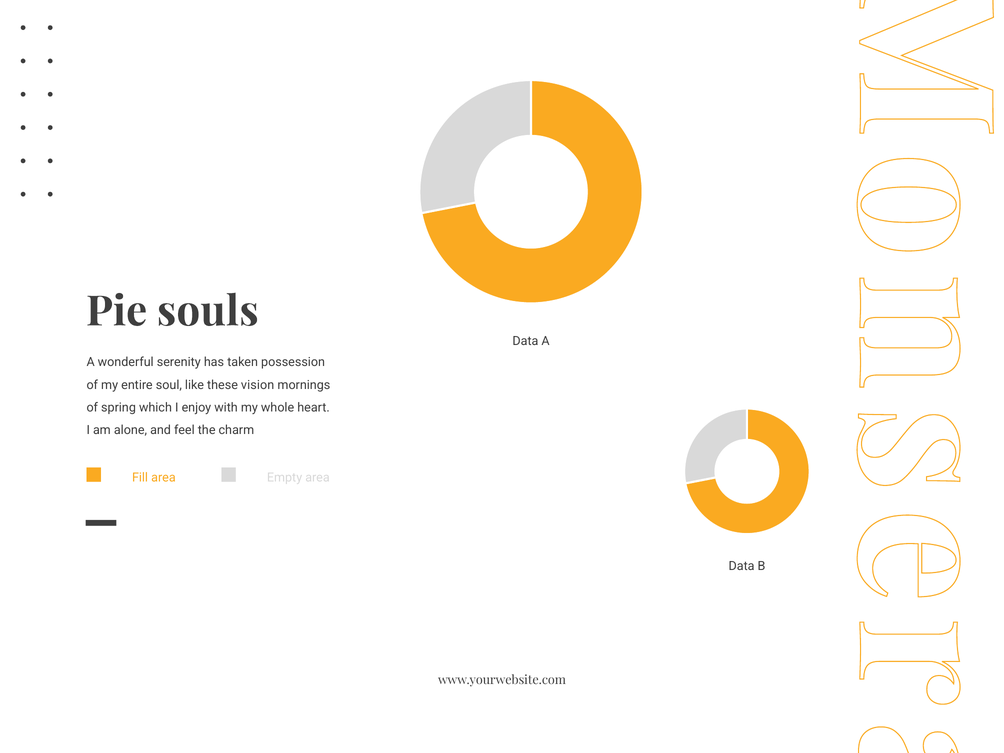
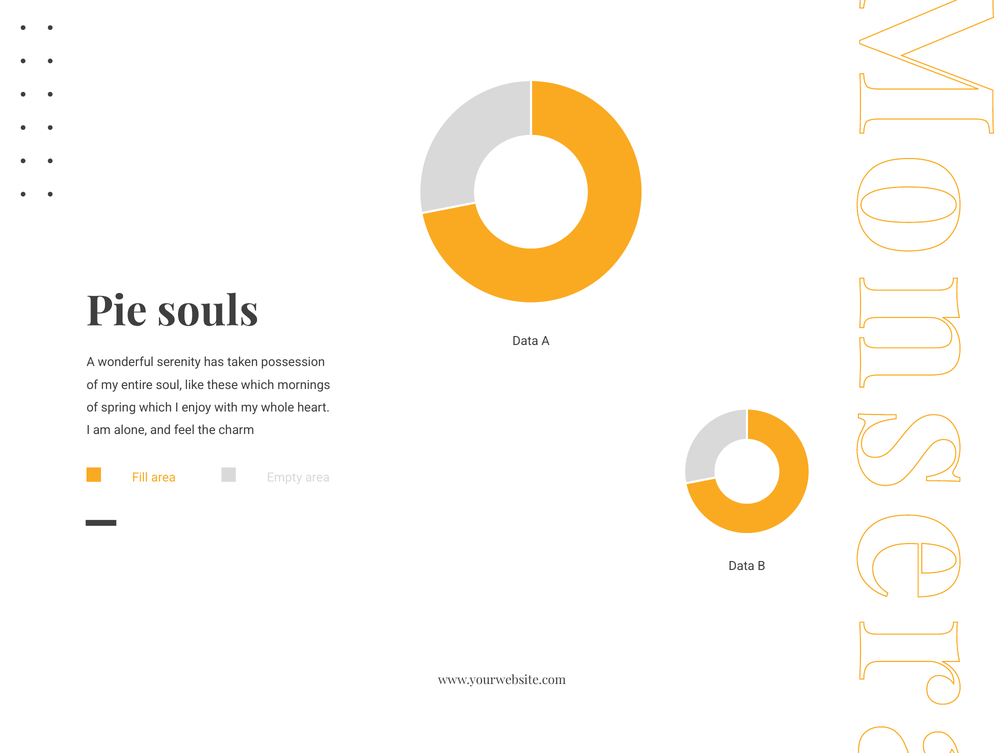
these vision: vision -> which
